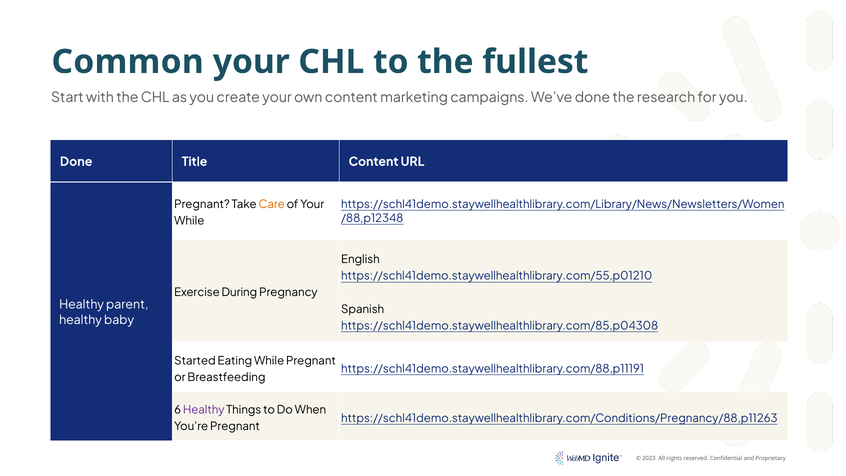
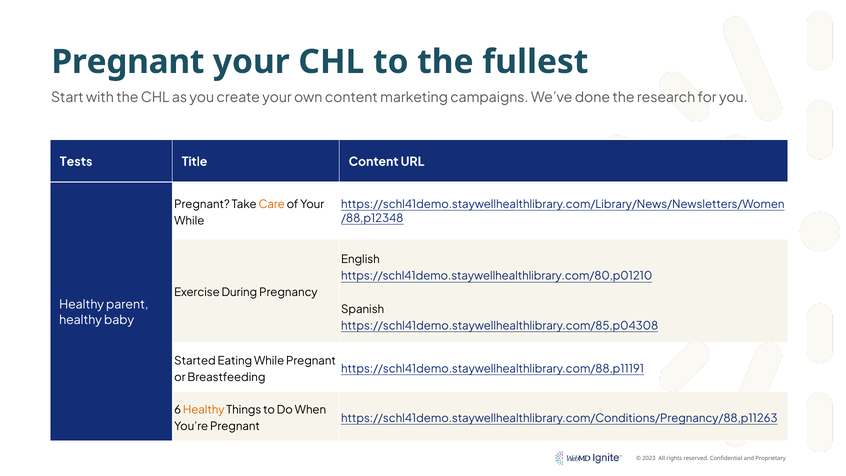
Common at (128, 62): Common -> Pregnant
Done at (76, 162): Done -> Tests
https://schl41demo.staywellhealthlibrary.com/55,p01210: https://schl41demo.staywellhealthlibrary.com/55,p01210 -> https://schl41demo.staywellhealthlibrary.com/80,p01210
Healthy at (204, 410) colour: purple -> orange
